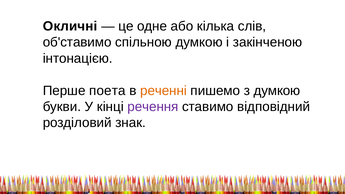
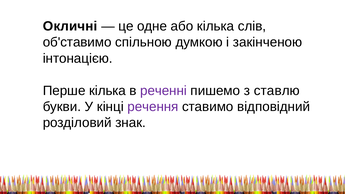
Перше поета: поета -> кілька
реченні colour: orange -> purple
з думкою: думкою -> ставлю
